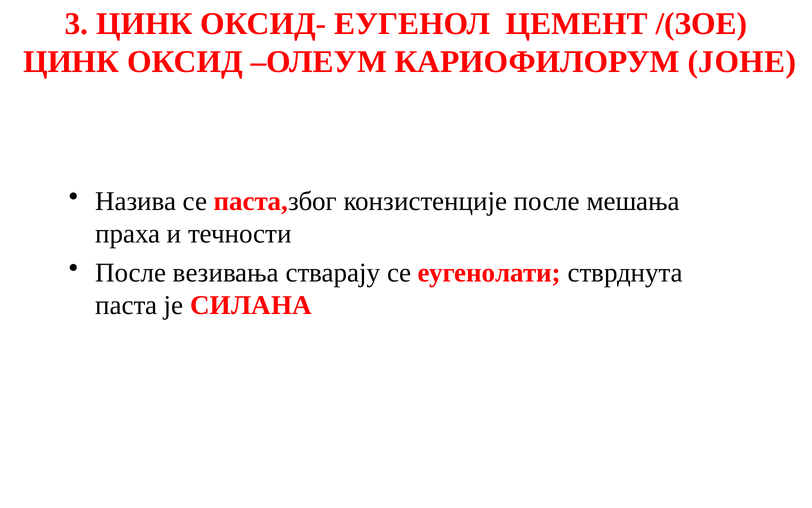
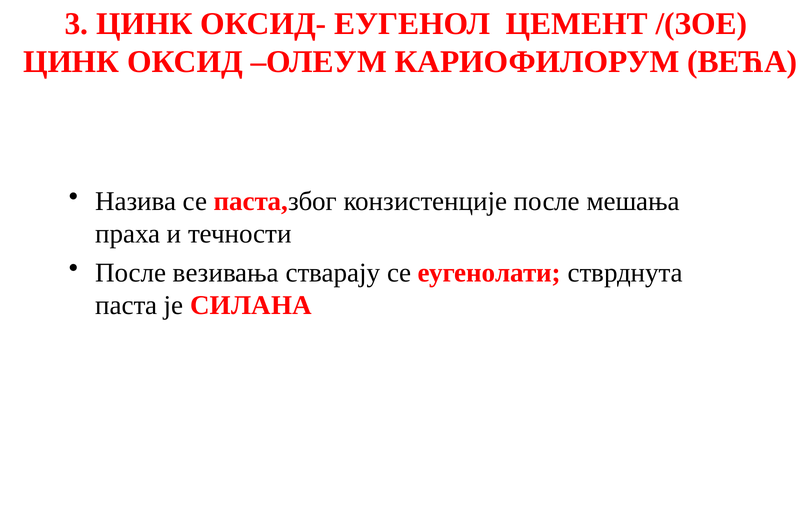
ЈОНЕ: ЈОНЕ -> ВЕЋА
